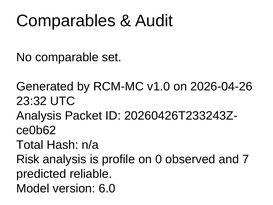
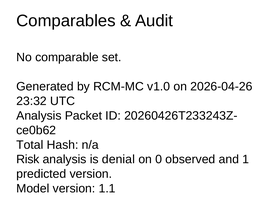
profile: profile -> denial
7: 7 -> 1
predicted reliable: reliable -> version
6.0: 6.0 -> 1.1
